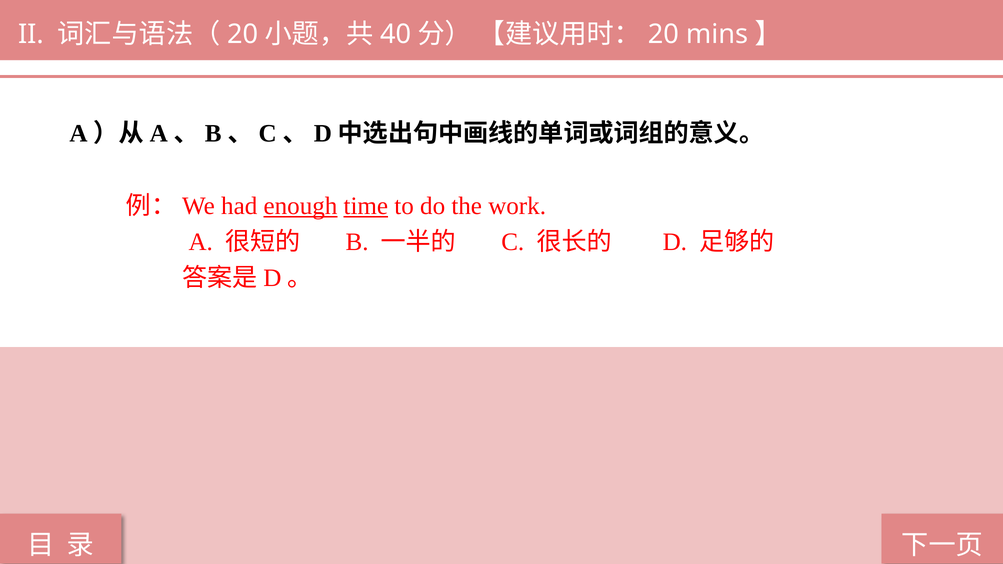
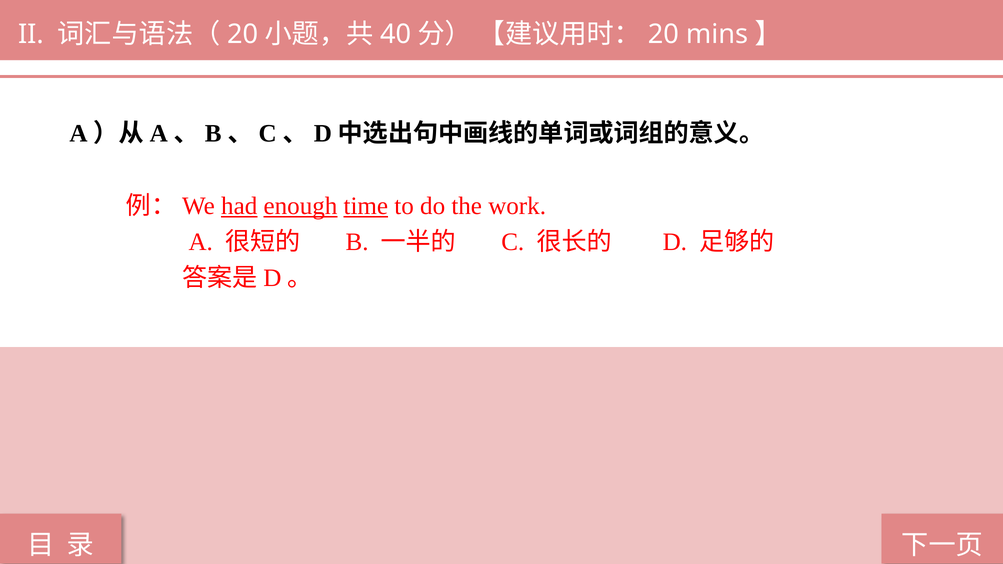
had underline: none -> present
